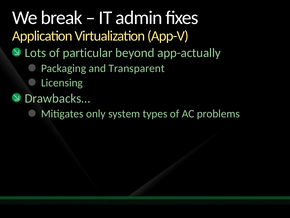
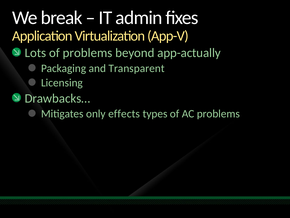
of particular: particular -> problems
system: system -> effects
